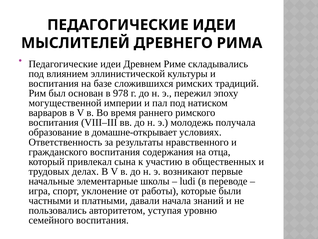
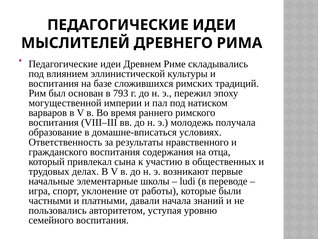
978: 978 -> 793
домашне-открывает: домашне-открывает -> домашне-вписаться
